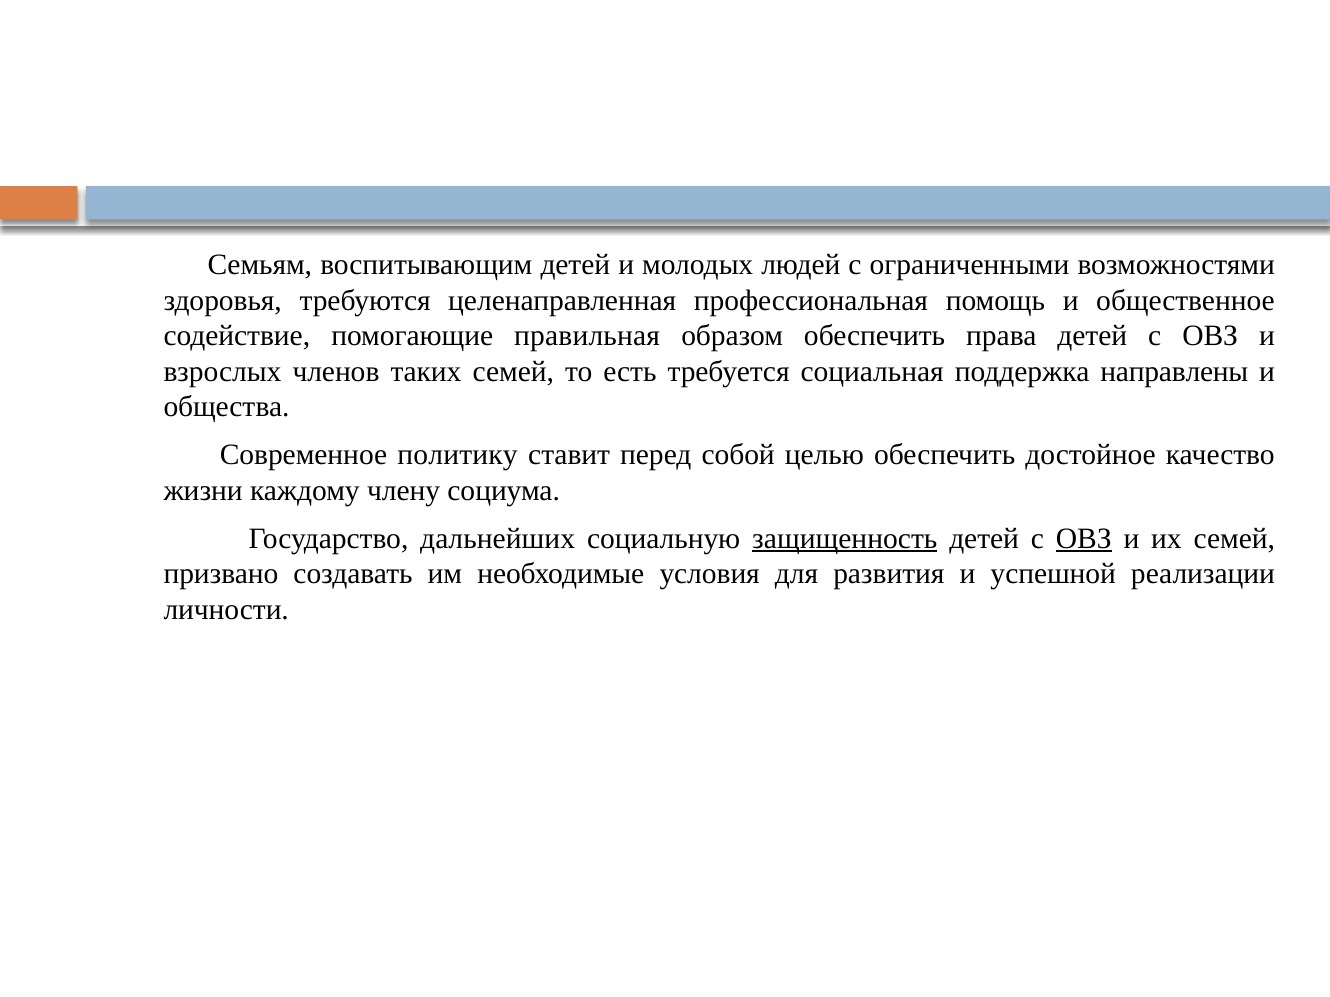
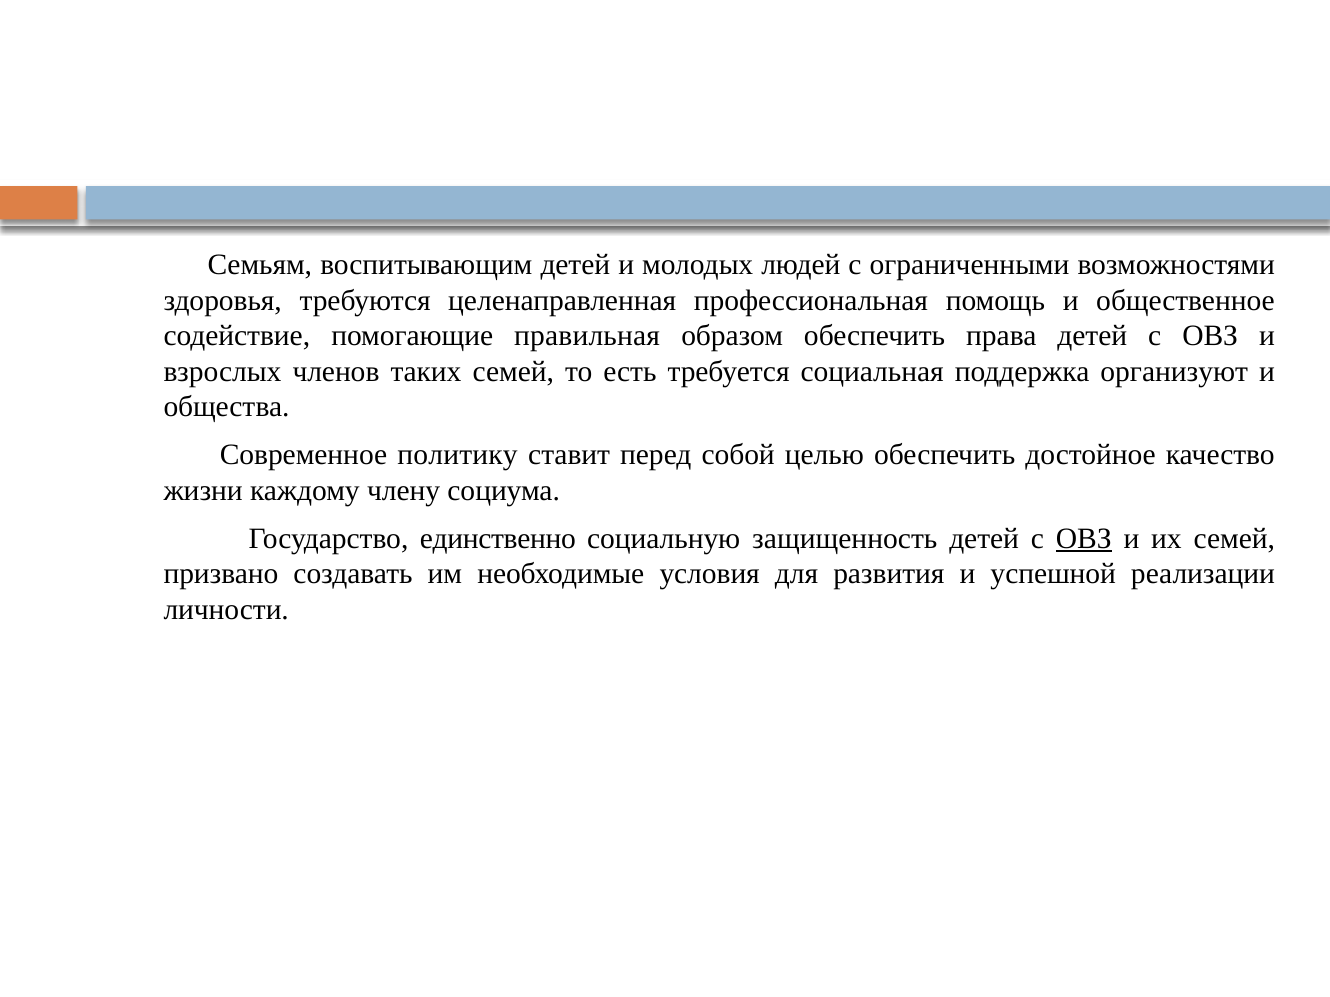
направлены: направлены -> организуют
дальнейших: дальнейших -> единственно
защищенность underline: present -> none
